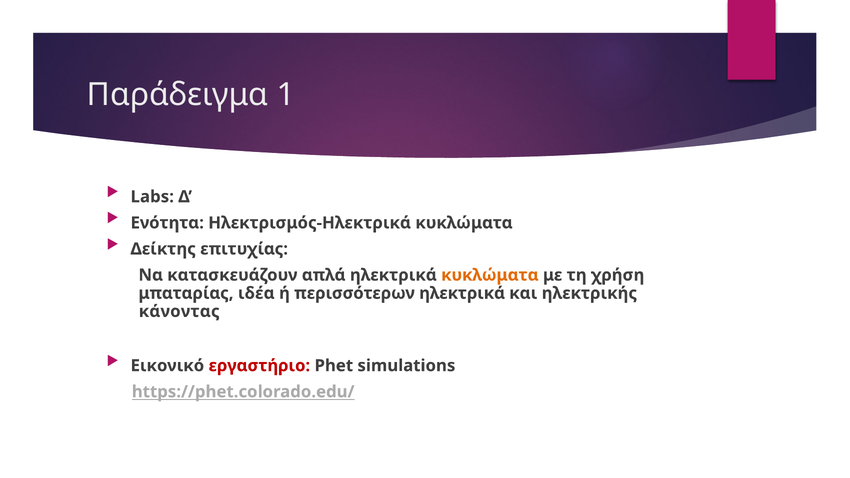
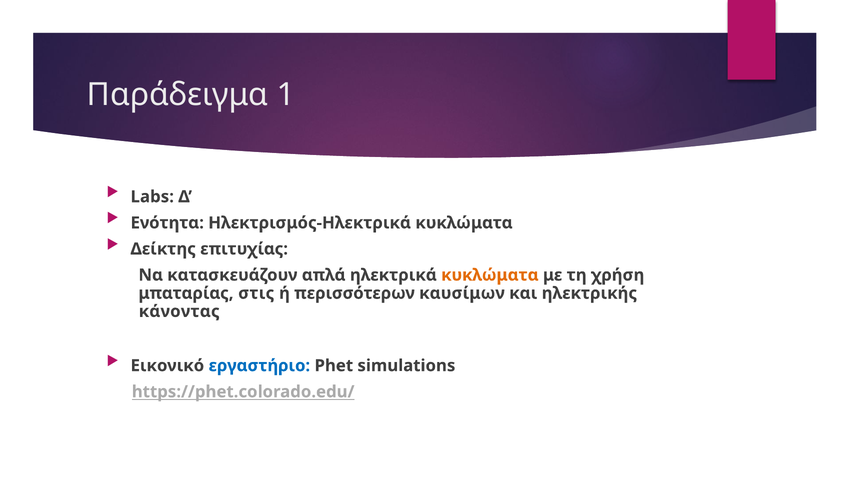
ιδέα: ιδέα -> στις
περισσότερων ηλεκτρικά: ηλεκτρικά -> καυσίμων
εργαστήριο colour: red -> blue
